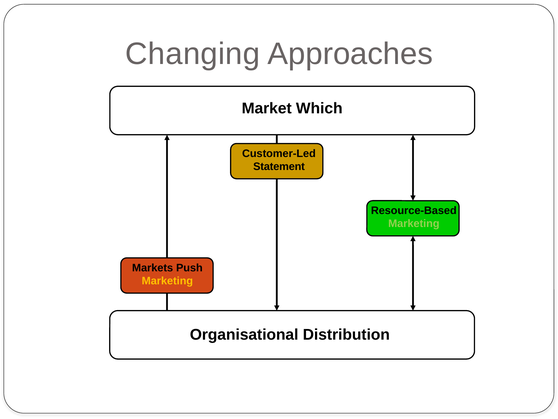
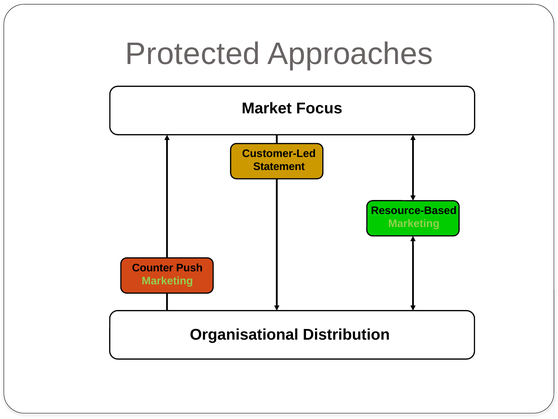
Changing: Changing -> Protected
Which: Which -> Focus
Markets: Markets -> Counter
Marketing at (167, 281) colour: yellow -> light green
